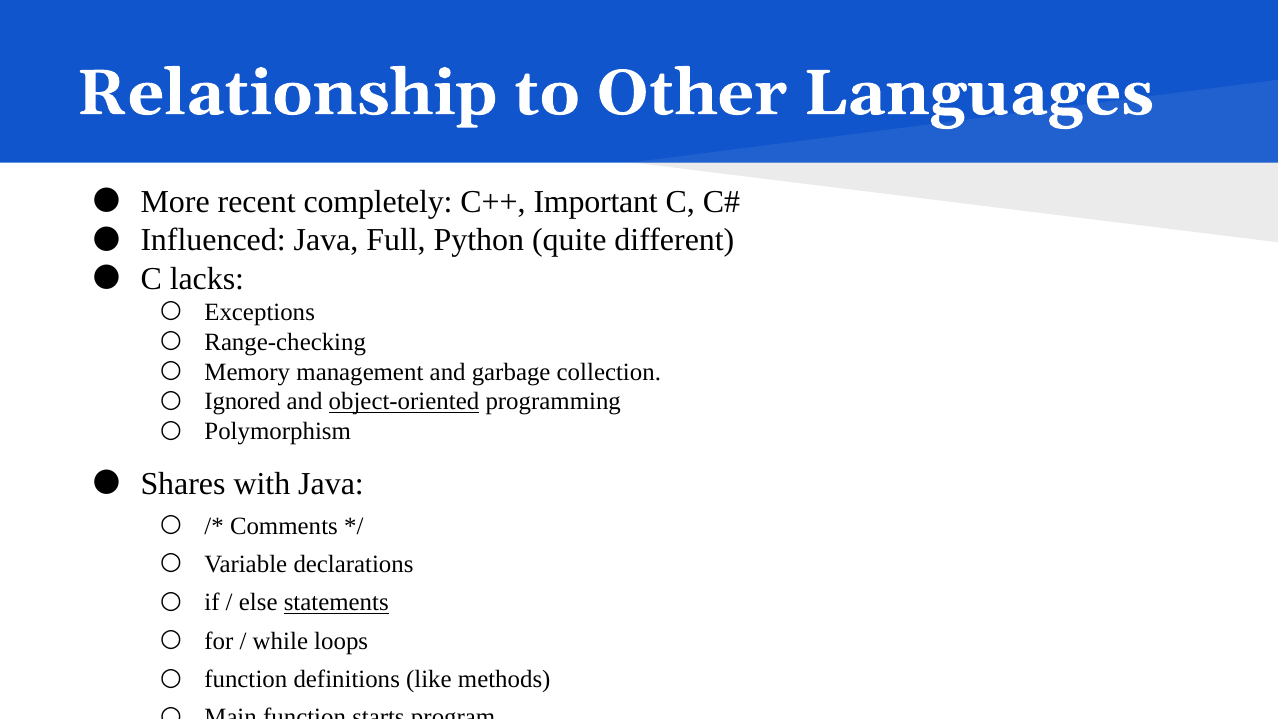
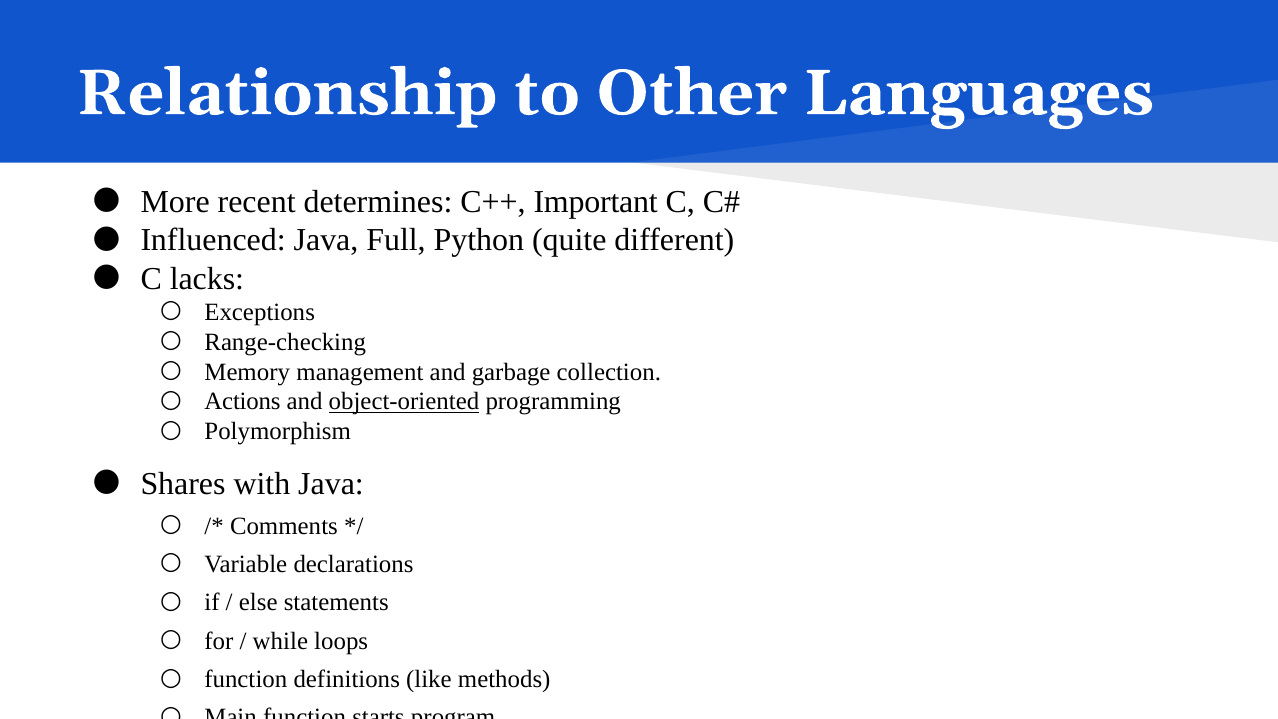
completely: completely -> determines
Ignored: Ignored -> Actions
statements underline: present -> none
